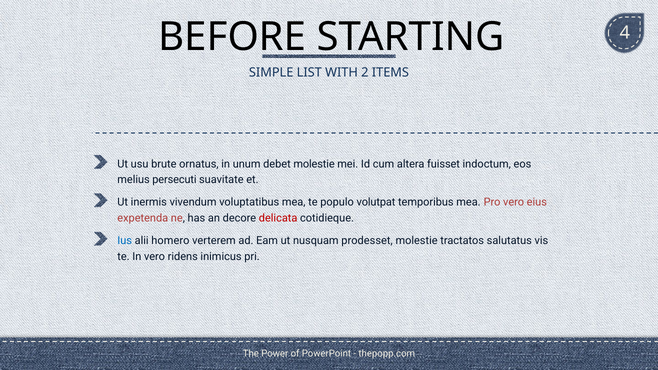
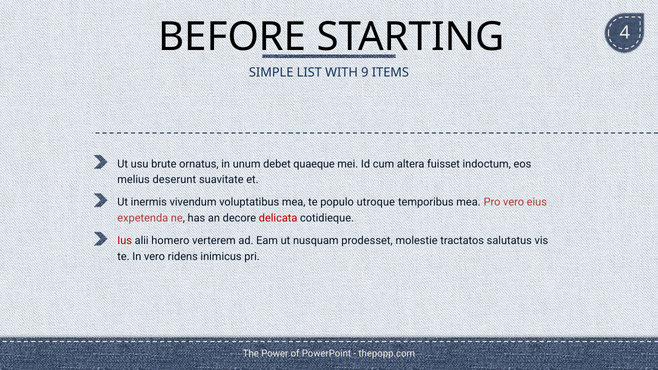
2: 2 -> 9
debet molestie: molestie -> quaeque
persecuti: persecuti -> deserunt
volutpat: volutpat -> utroque
Ius colour: blue -> red
